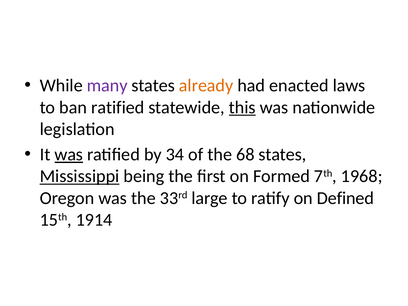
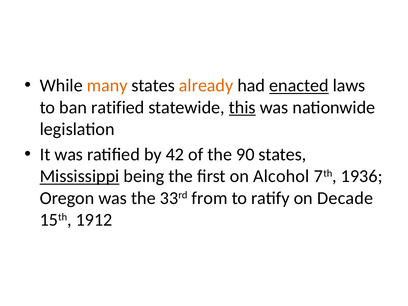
many colour: purple -> orange
enacted underline: none -> present
was at (69, 155) underline: present -> none
34: 34 -> 42
68: 68 -> 90
Formed: Formed -> Alcohol
1968: 1968 -> 1936
large: large -> from
Defined: Defined -> Decade
1914: 1914 -> 1912
